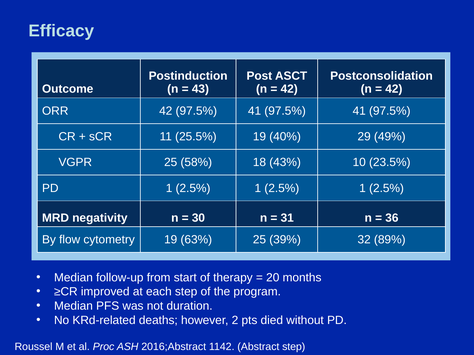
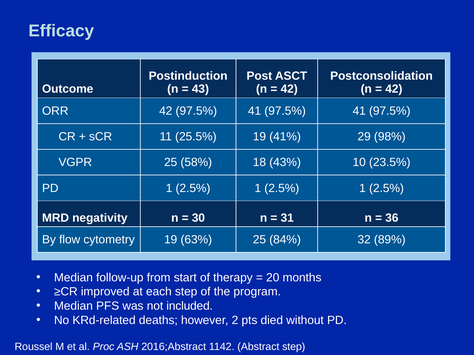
40%: 40% -> 41%
49%: 49% -> 98%
39%: 39% -> 84%
duration: duration -> included
